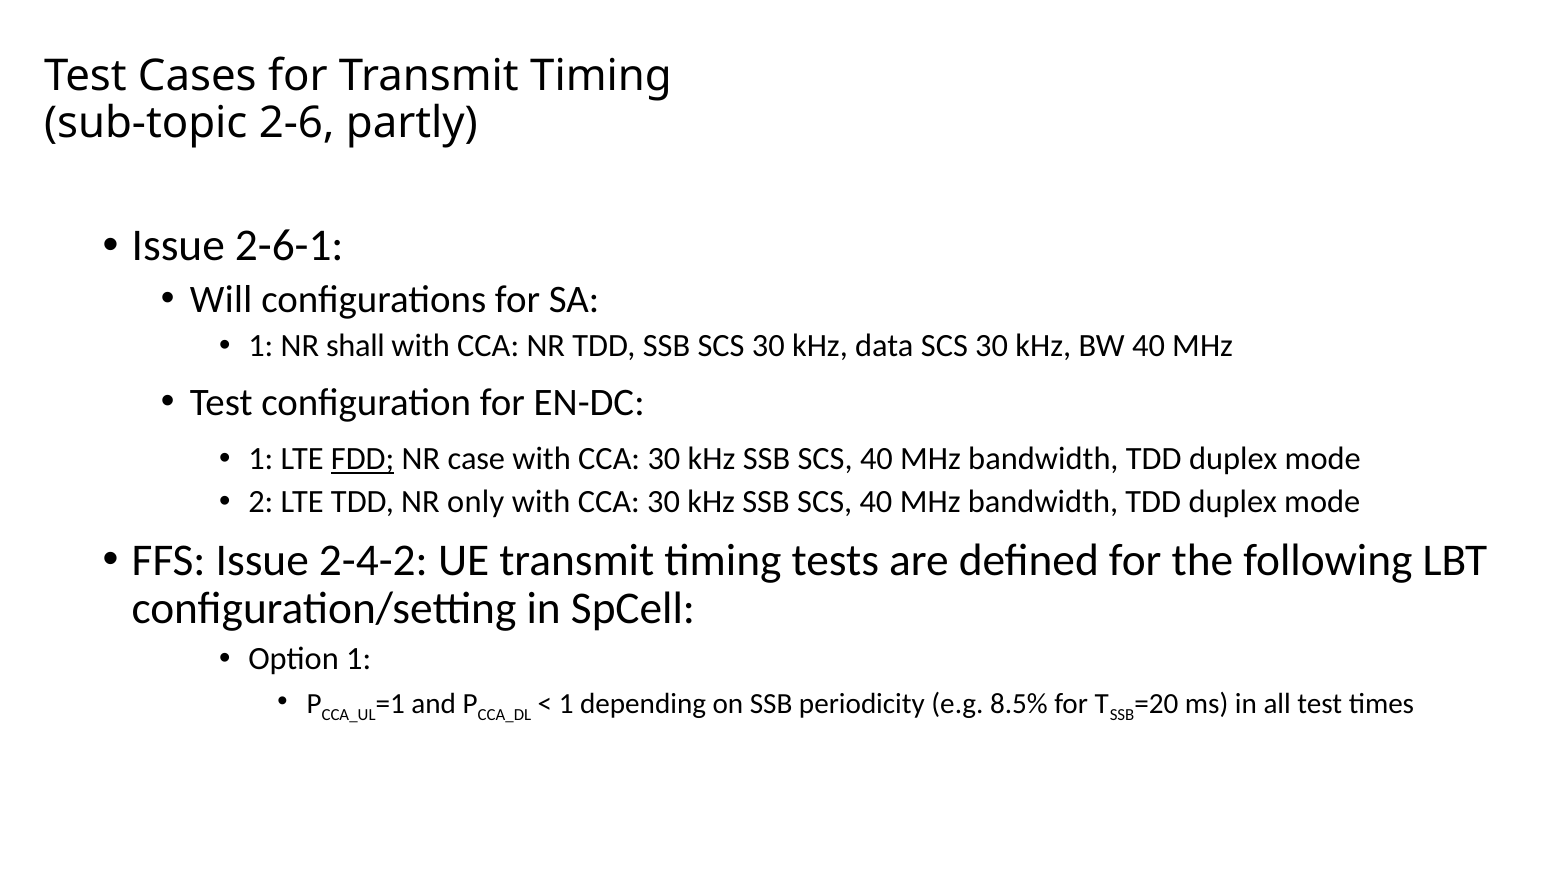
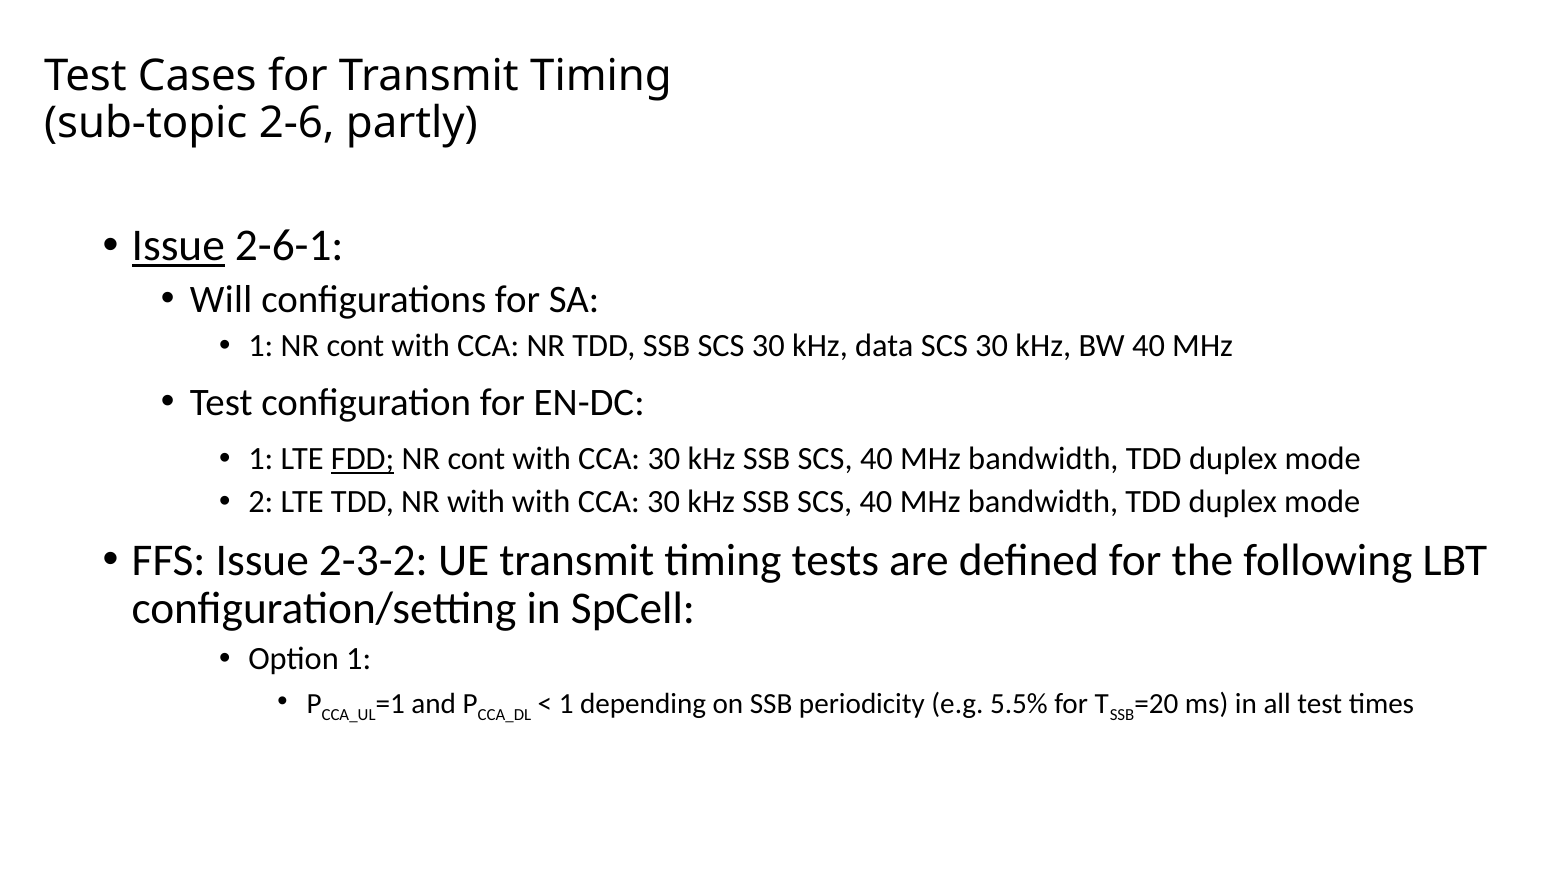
Issue at (178, 246) underline: none -> present
1 NR shall: shall -> cont
case at (476, 459): case -> cont
NR only: only -> with
2-4-2: 2-4-2 -> 2-3-2
8.5%: 8.5% -> 5.5%
